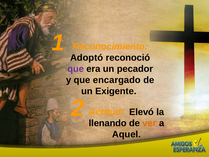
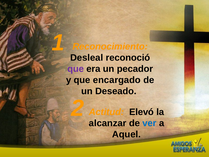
Adoptó: Adoptó -> Desleal
Exigente: Exigente -> Deseado
llenando: llenando -> alcanzar
ver colour: orange -> blue
